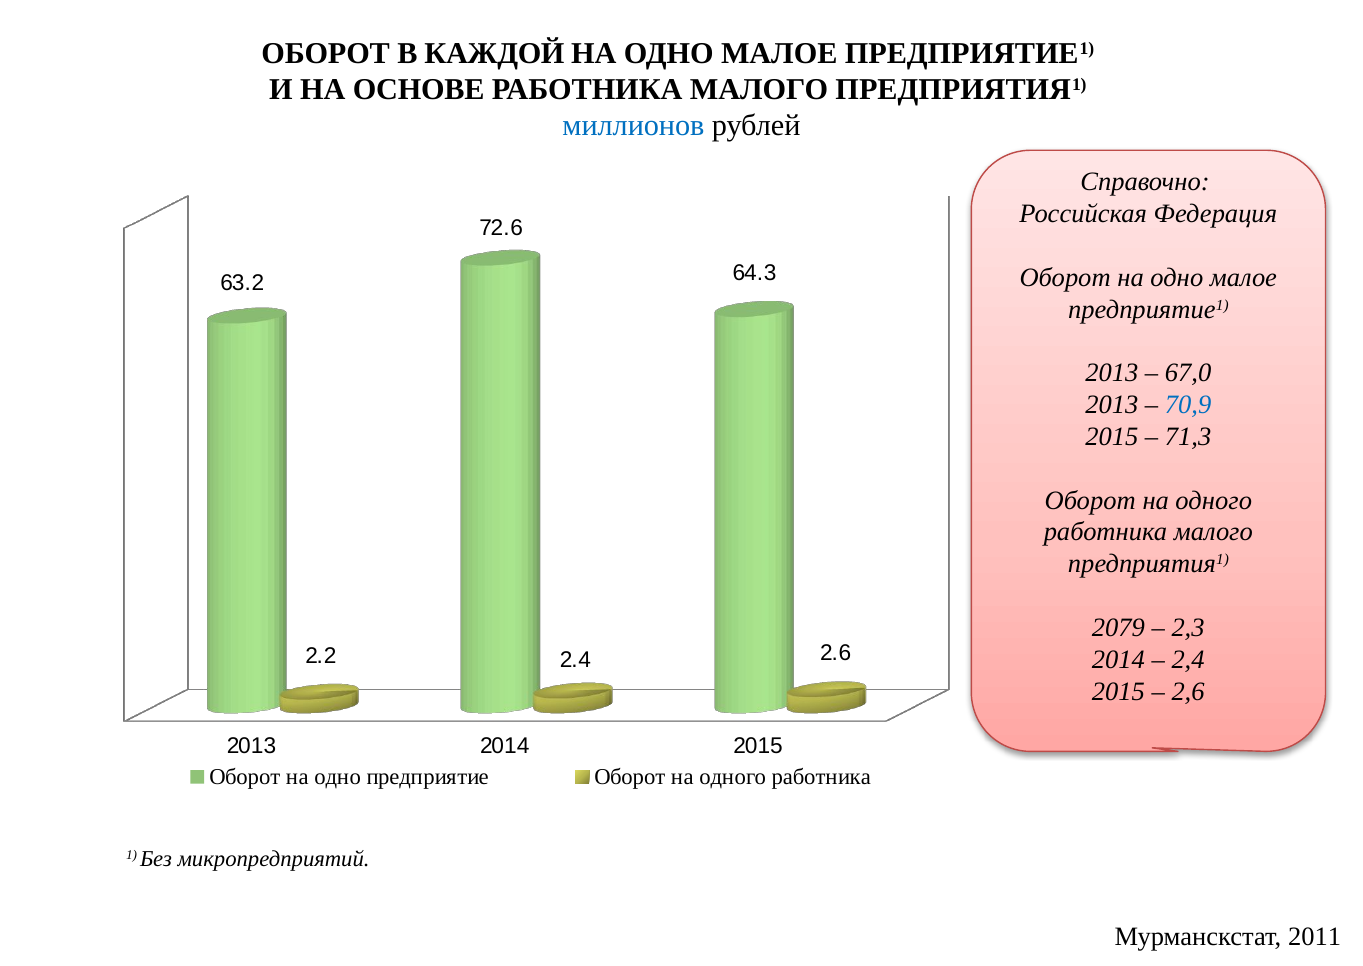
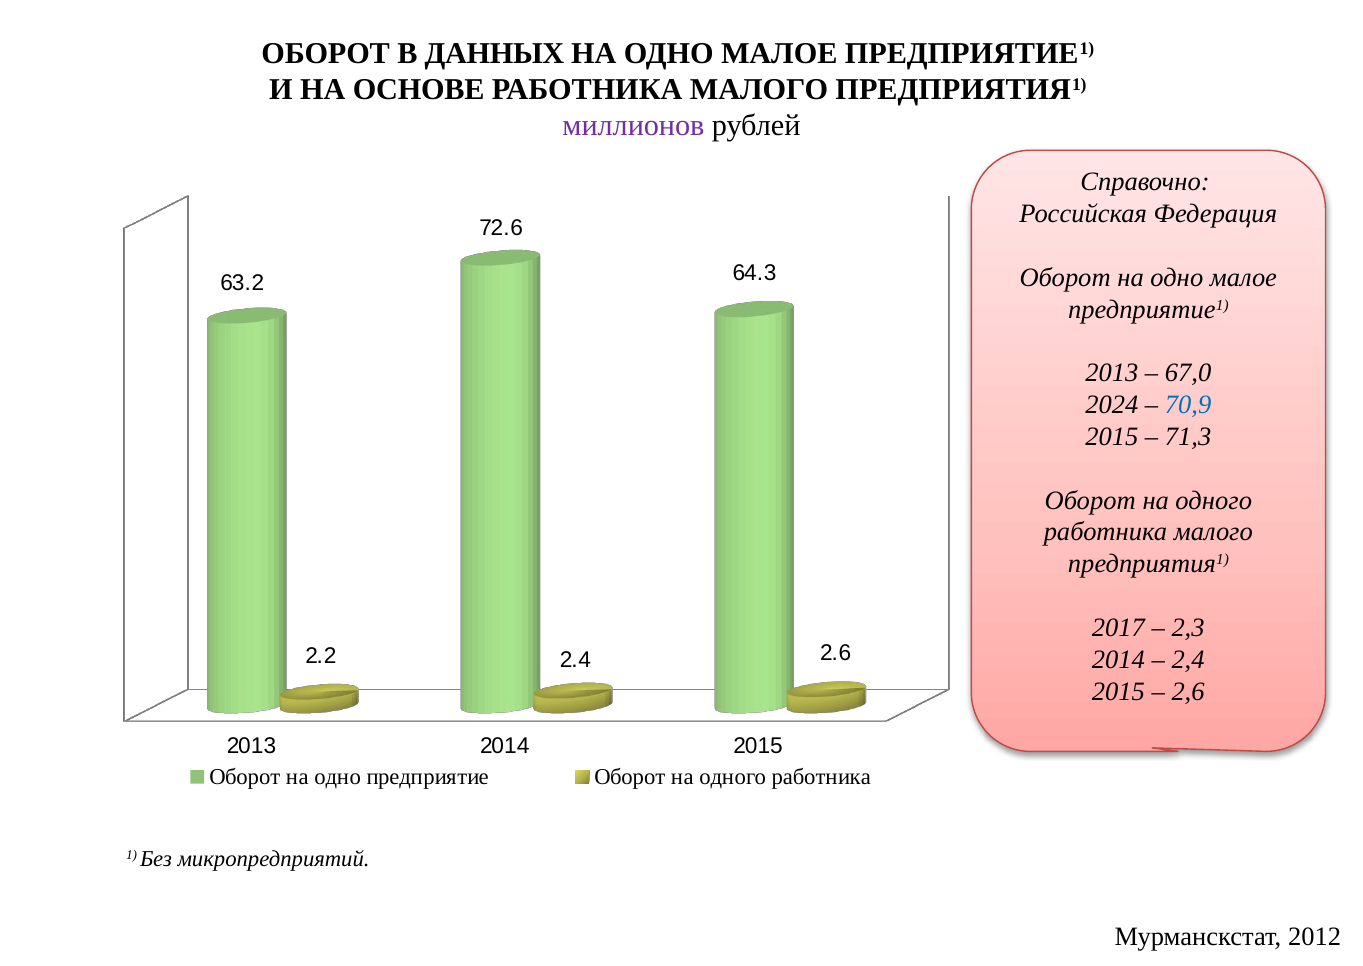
КАЖДОЙ: КАЖДОЙ -> ДАННЫХ
миллионов colour: blue -> purple
2013 at (1112, 405): 2013 -> 2024
2079: 2079 -> 2017
2011: 2011 -> 2012
